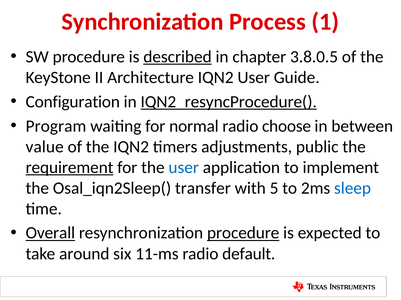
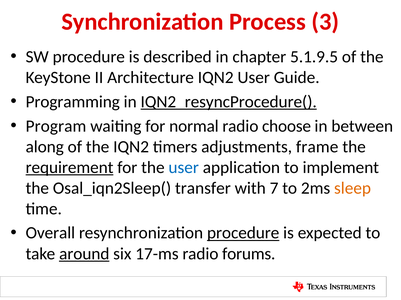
1: 1 -> 3
described underline: present -> none
3.8.0.5: 3.8.0.5 -> 5.1.9.5
Configuration: Configuration -> Programming
value: value -> along
public: public -> frame
5: 5 -> 7
sleep colour: blue -> orange
Overall underline: present -> none
around underline: none -> present
11-ms: 11-ms -> 17-ms
default: default -> forums
